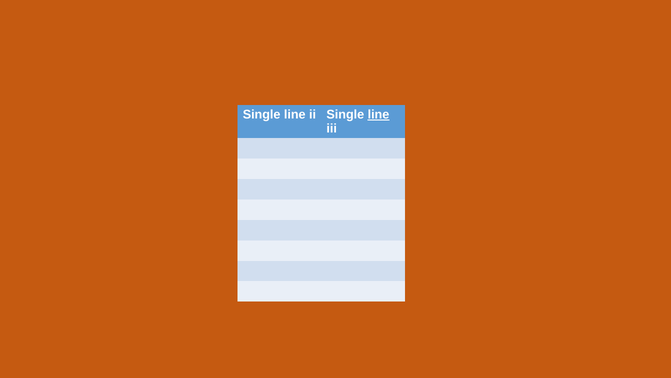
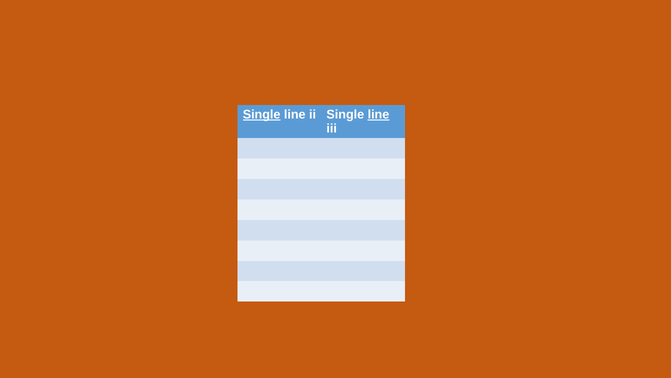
Single at (262, 114) underline: none -> present
